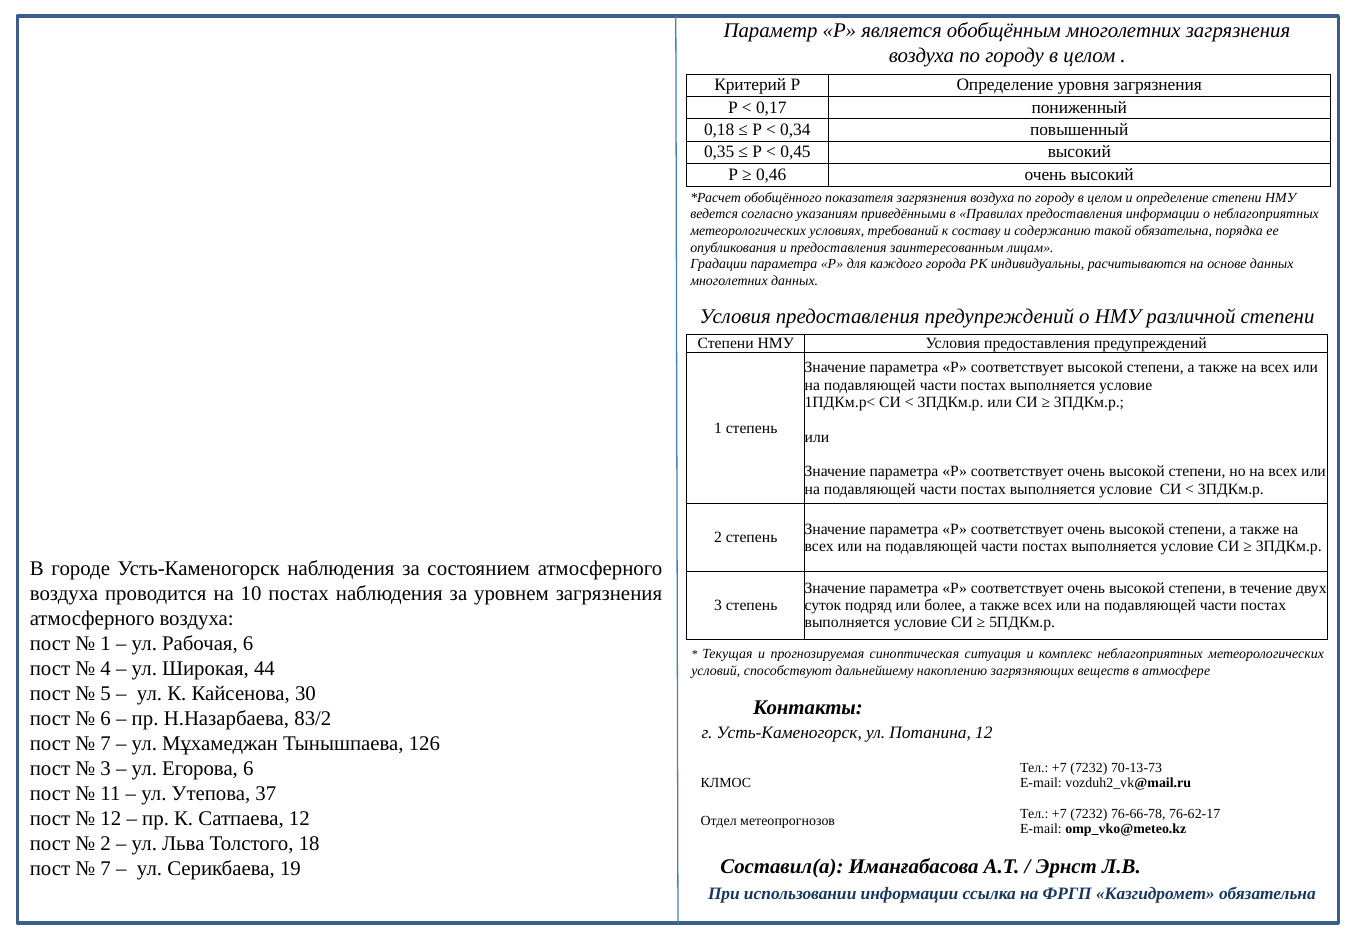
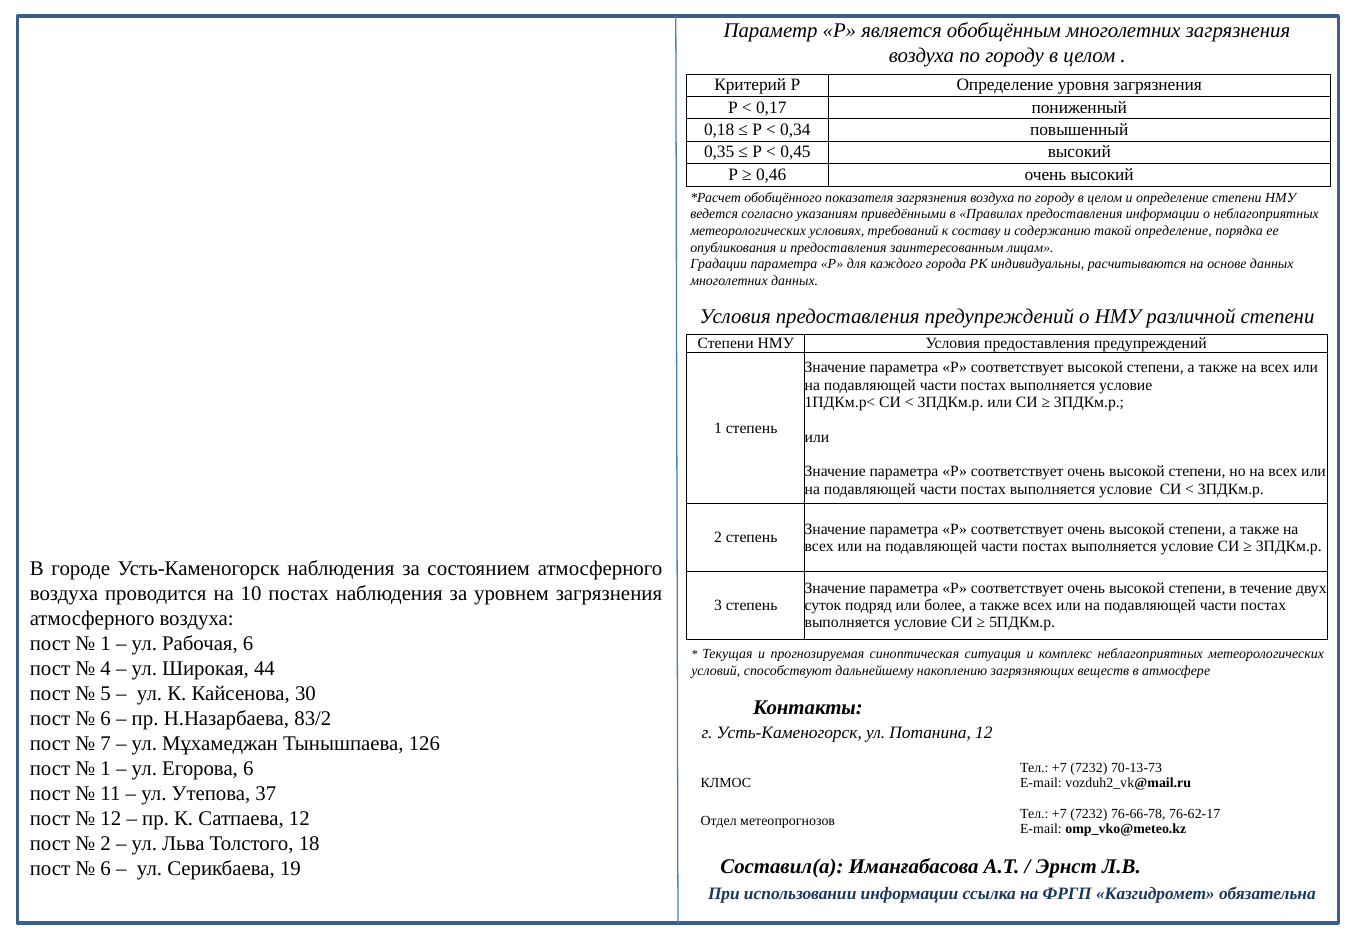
такой обязательна: обязательна -> определение
3 at (106, 769): 3 -> 1
7 at (106, 869): 7 -> 6
